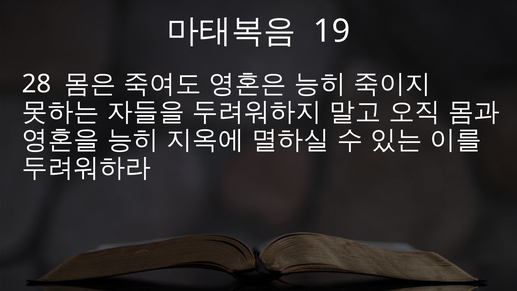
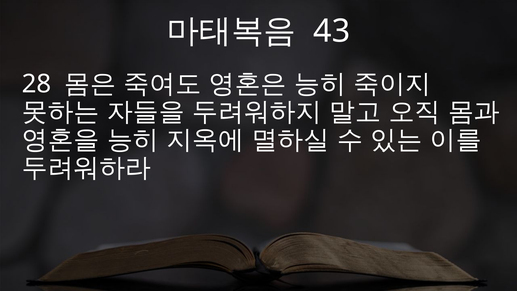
19: 19 -> 43
